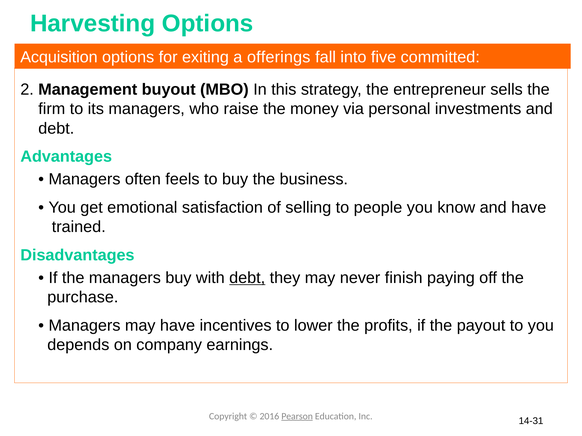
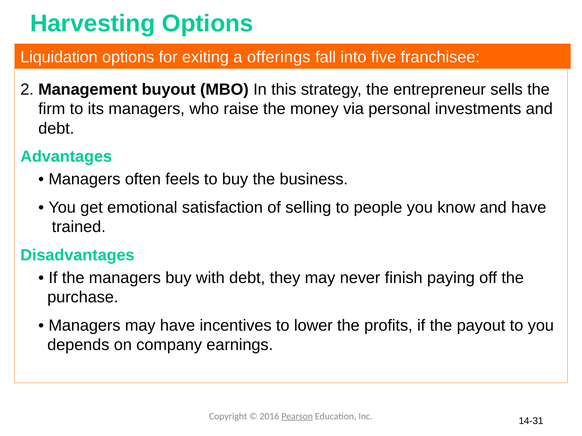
Acquisition: Acquisition -> Liquidation
committed: committed -> franchisee
debt at (247, 278) underline: present -> none
